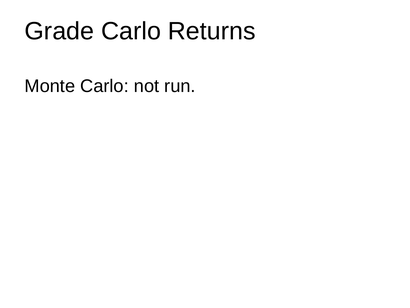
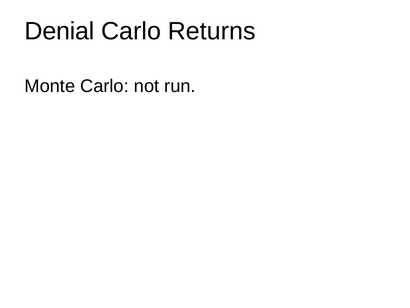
Grade: Grade -> Denial
